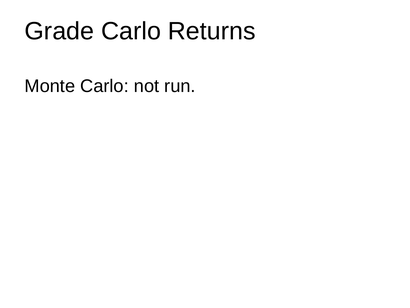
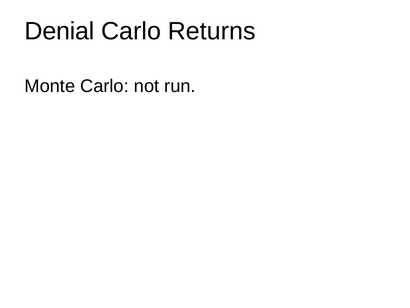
Grade: Grade -> Denial
